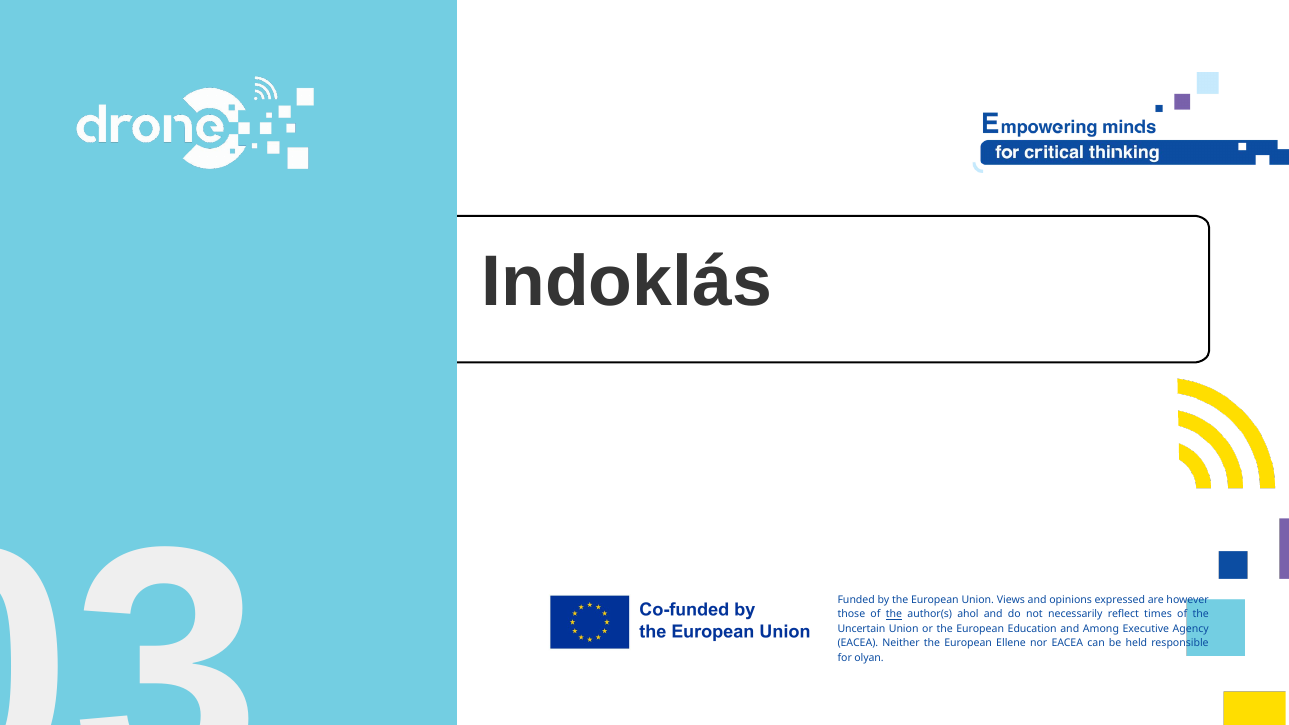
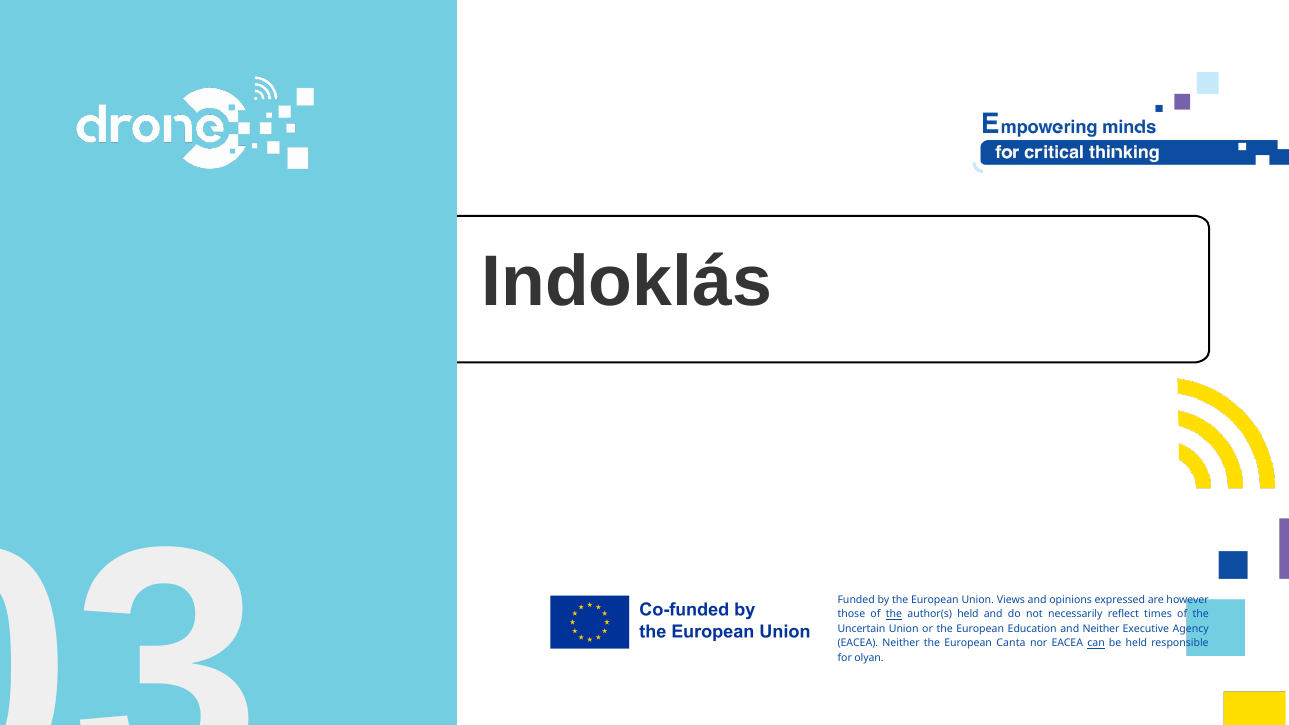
author(s ahol: ahol -> held
and Among: Among -> Neither
Ellene: Ellene -> Canta
can underline: none -> present
